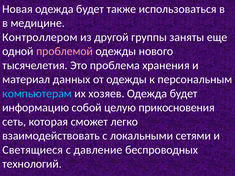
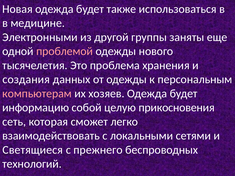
Контроллером: Контроллером -> Электронными
материал: материал -> создания
компьютерам colour: light blue -> pink
давление: давление -> прежнего
